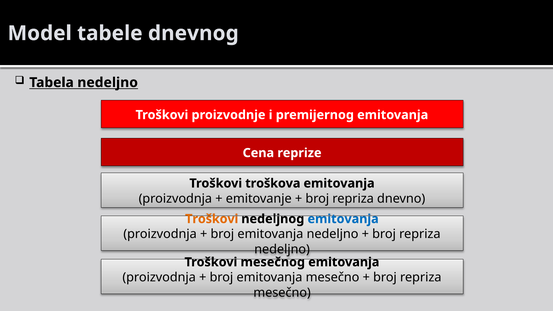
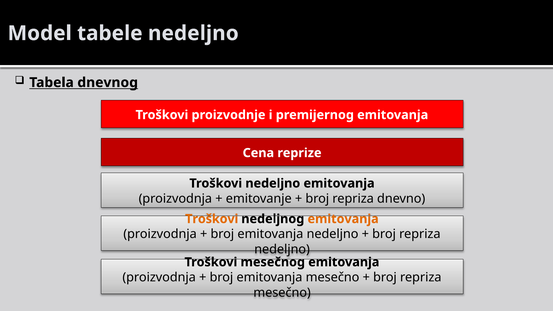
tabele dnevnog: dnevnog -> nedeljno
Tabela nedeljno: nedeljno -> dnevnog
Troškovi troškova: troškova -> nedeljno
emitovanja at (343, 219) colour: blue -> orange
